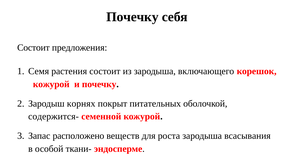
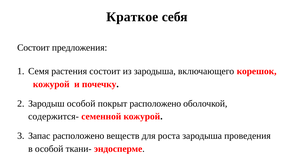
Почечку at (132, 17): Почечку -> Краткое
Зародыш корнях: корнях -> особой
покрыт питательных: питательных -> расположено
всасывания: всасывания -> проведения
